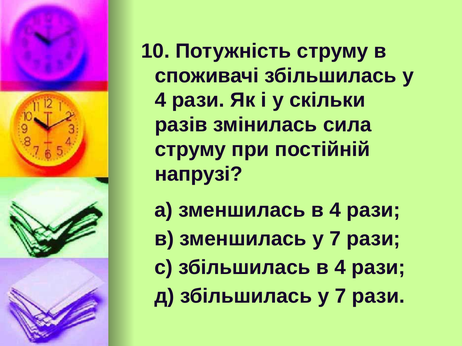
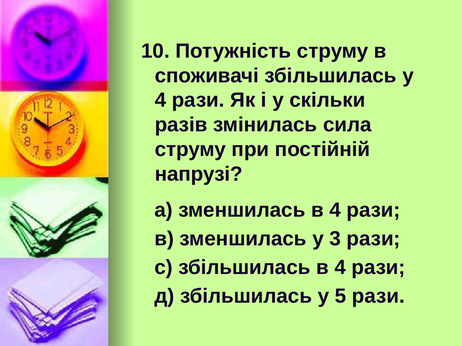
зменшилась у 7: 7 -> 3
збільшилась у 7: 7 -> 5
